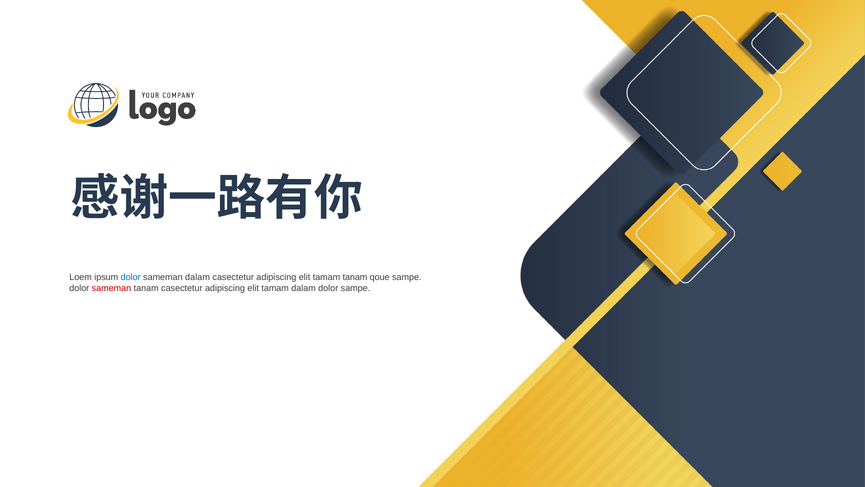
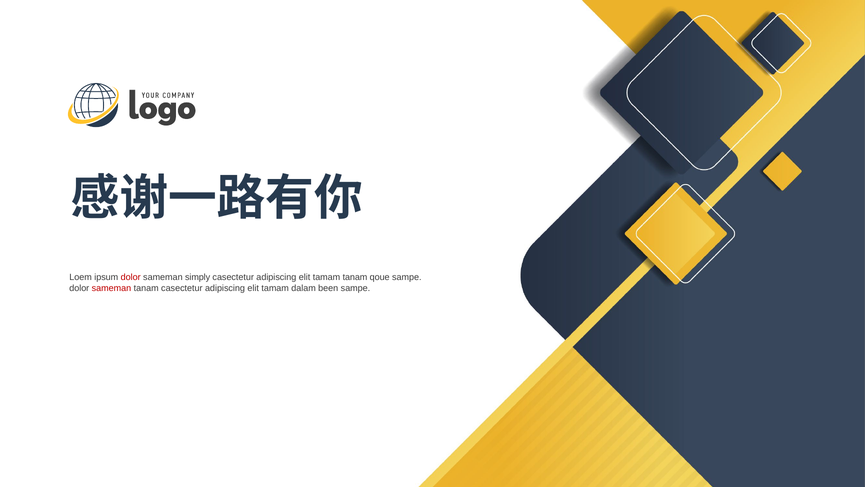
dolor at (131, 277) colour: blue -> red
sameman dalam: dalam -> simply
dalam dolor: dolor -> been
